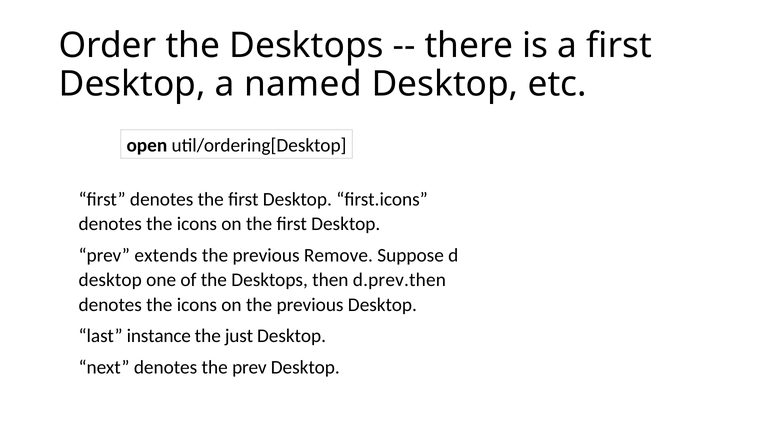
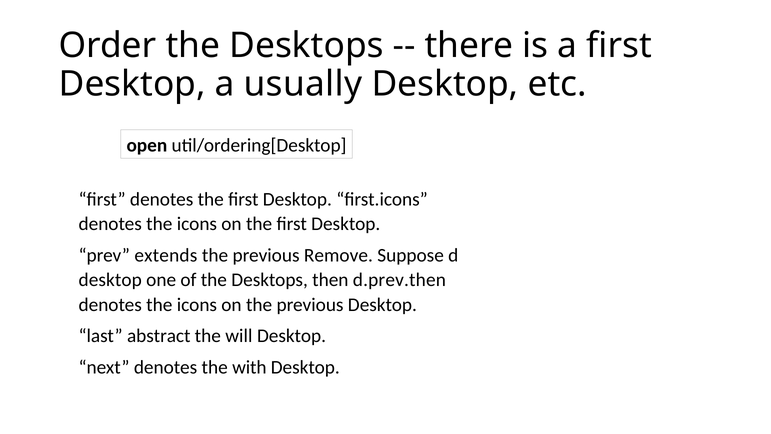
named: named -> usually
instance: instance -> abstract
just: just -> will
the prev: prev -> with
